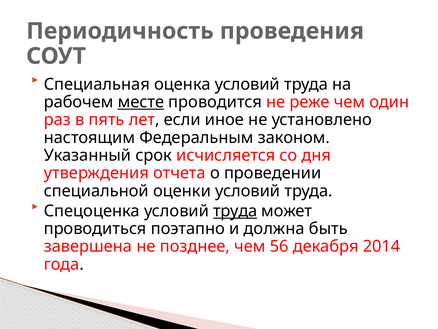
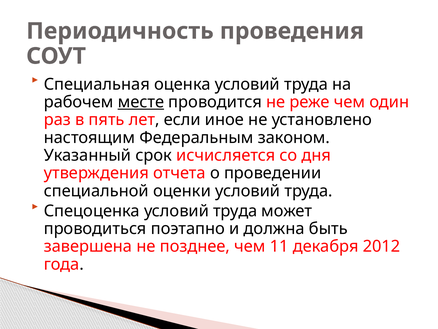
труда at (235, 211) underline: present -> none
56: 56 -> 11
2014: 2014 -> 2012
